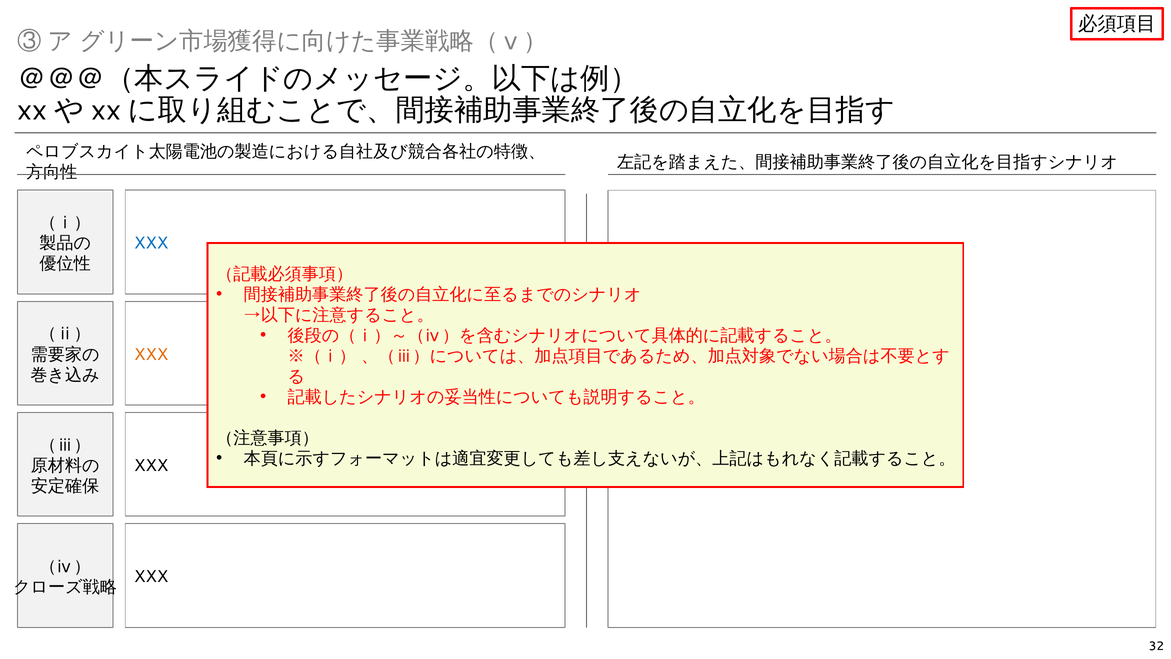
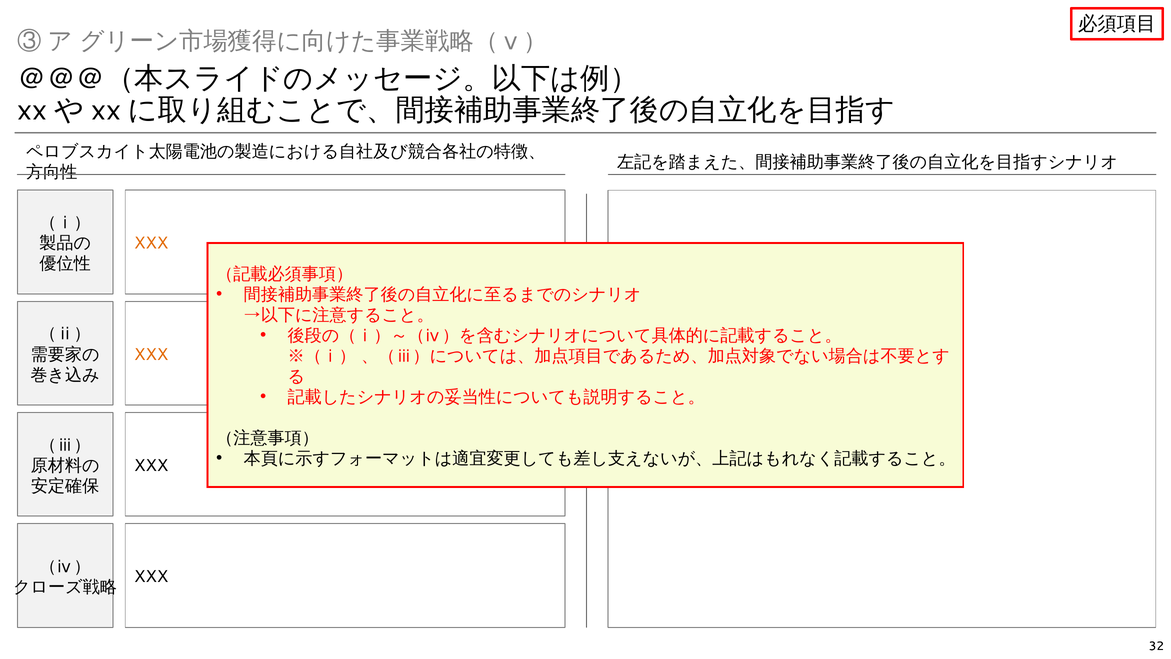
XXX at (151, 243) colour: blue -> orange
